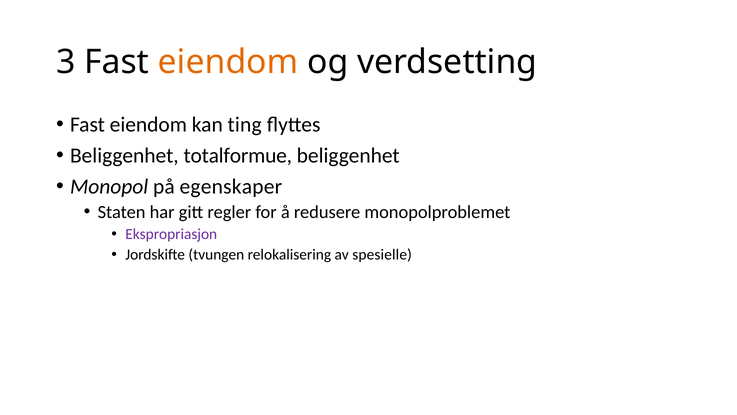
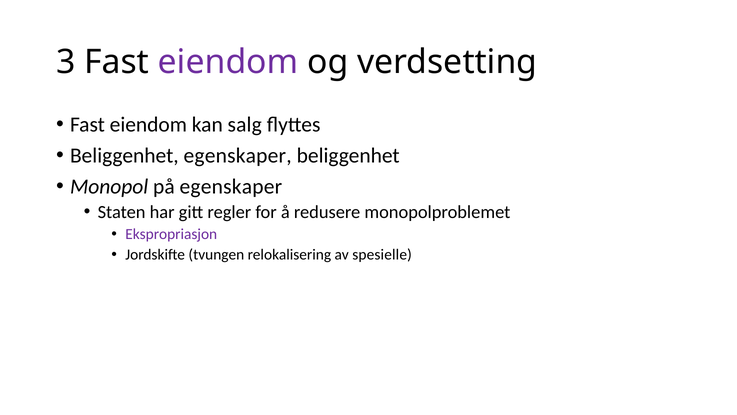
eiendom at (228, 62) colour: orange -> purple
ting: ting -> salg
Beliggenhet totalformue: totalformue -> egenskaper
